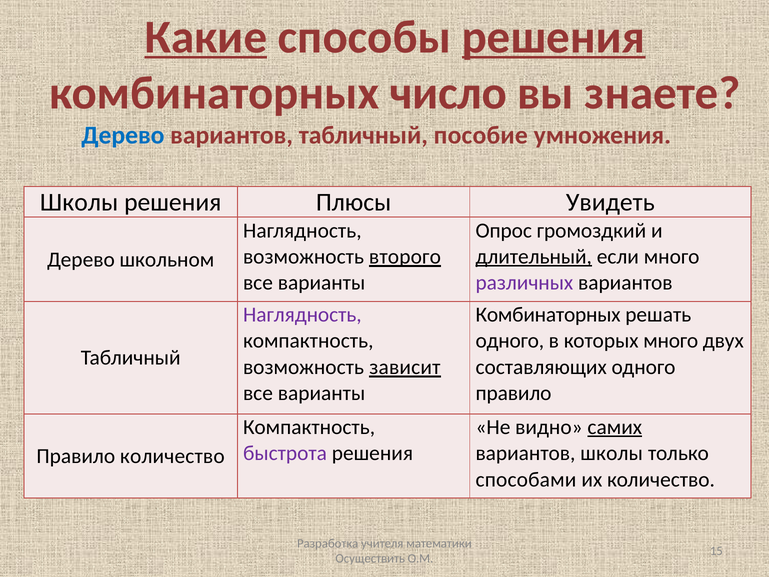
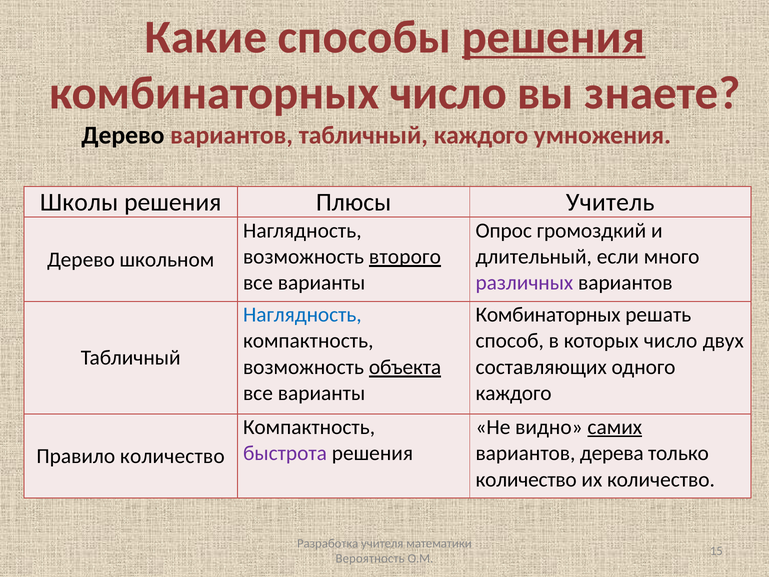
Какие underline: present -> none
Дерево at (123, 135) colour: blue -> black
табличный пособие: пособие -> каждого
Увидеть: Увидеть -> Учитель
длительный underline: present -> none
Наглядность at (302, 315) colour: purple -> blue
одного at (510, 341): одного -> способ
которых много: много -> число
зависит: зависит -> объекта
правило at (514, 393): правило -> каждого
вариантов школы: школы -> дерева
способами at (526, 479): способами -> количество
Осуществить: Осуществить -> Вероятность
